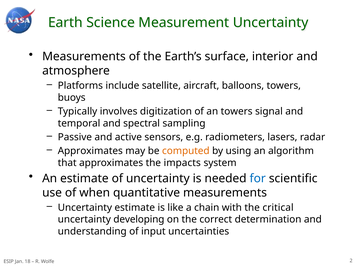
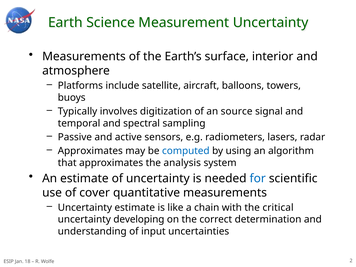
an towers: towers -> source
computed colour: orange -> blue
impacts: impacts -> analysis
when: when -> cover
